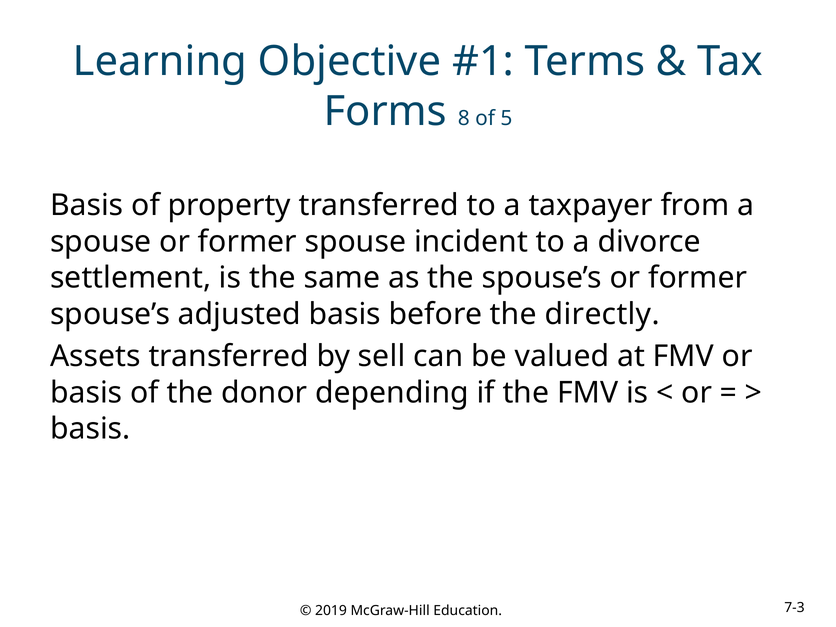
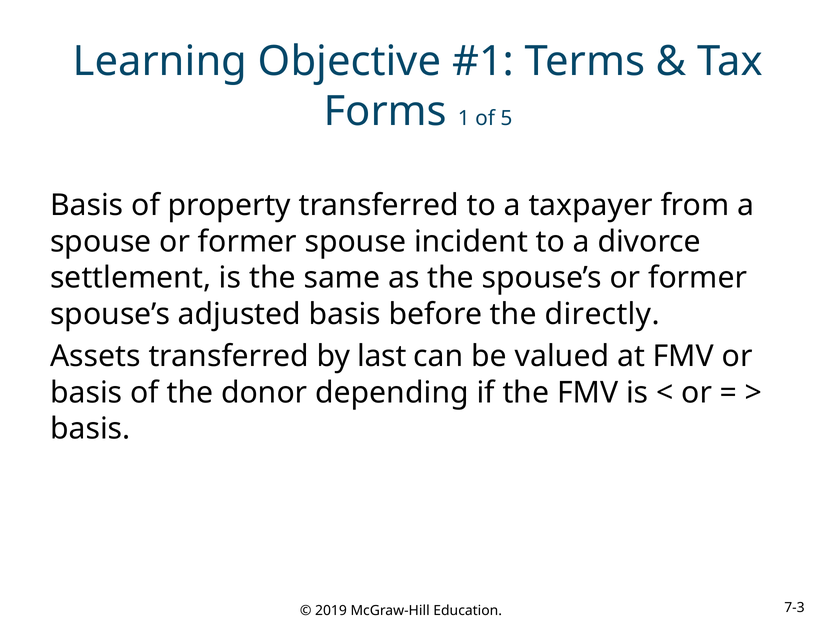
8: 8 -> 1
sell: sell -> last
